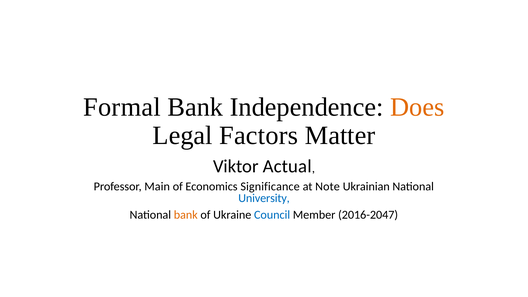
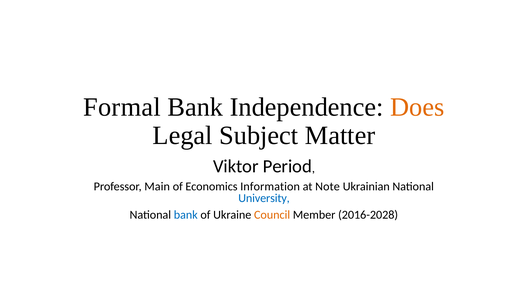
Factors: Factors -> Subject
Actual: Actual -> Period
Significance: Significance -> Information
bank at (186, 215) colour: orange -> blue
Council colour: blue -> orange
2016-2047: 2016-2047 -> 2016-2028
